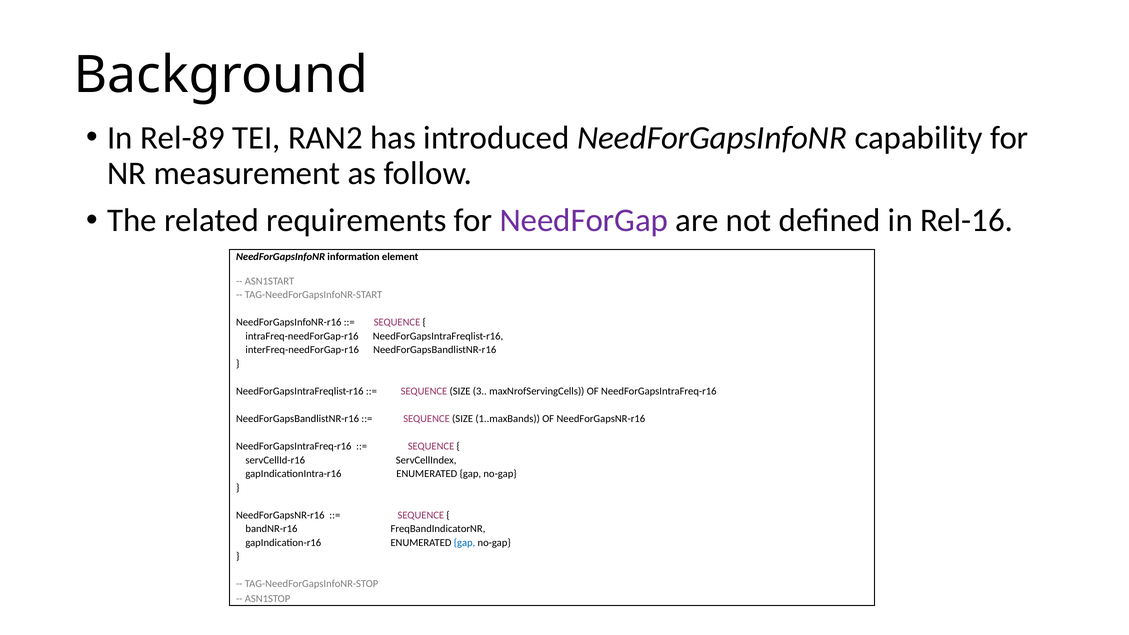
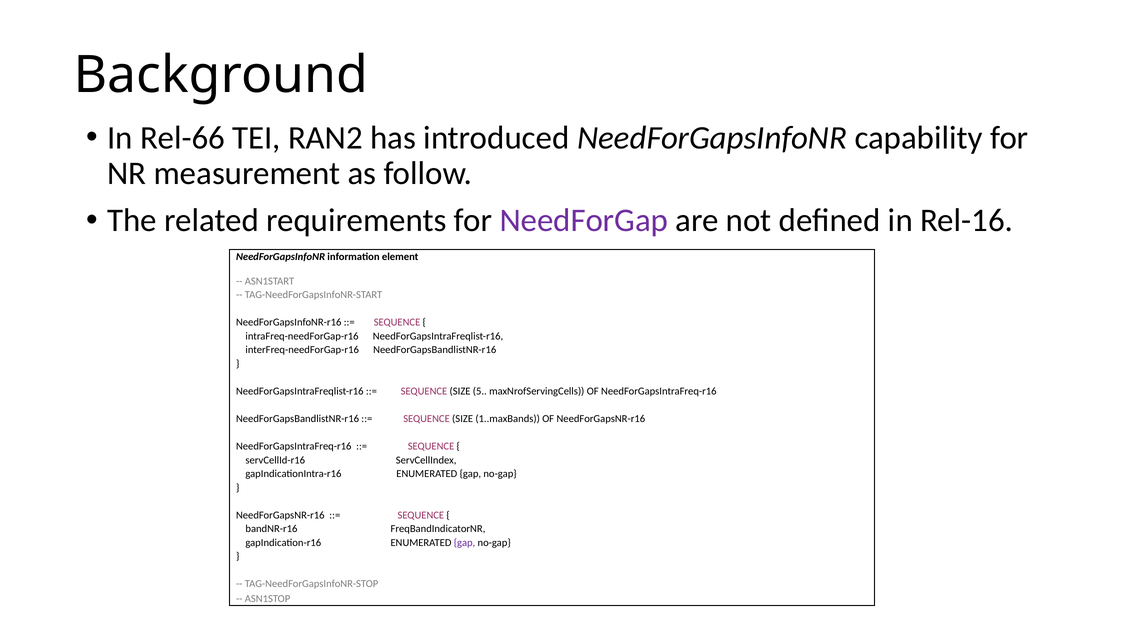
Rel-89: Rel-89 -> Rel-66
3: 3 -> 5
gap at (464, 543) colour: blue -> purple
